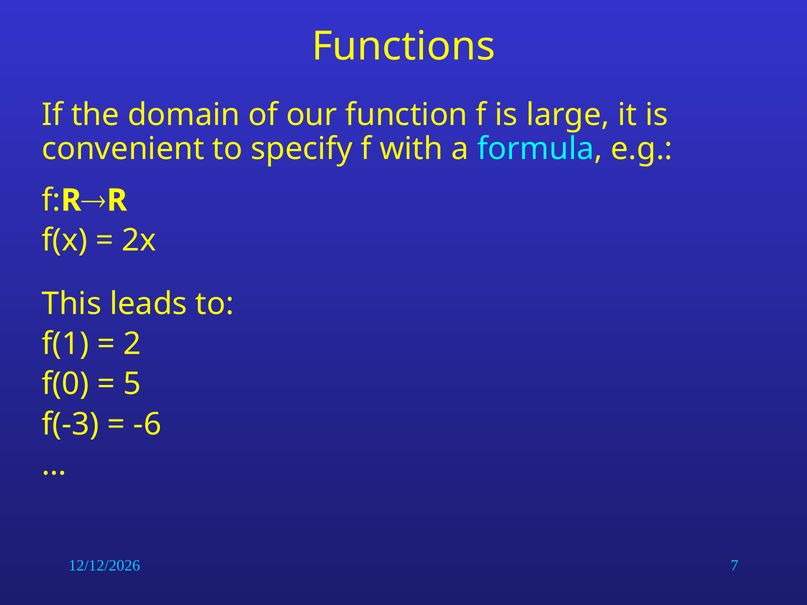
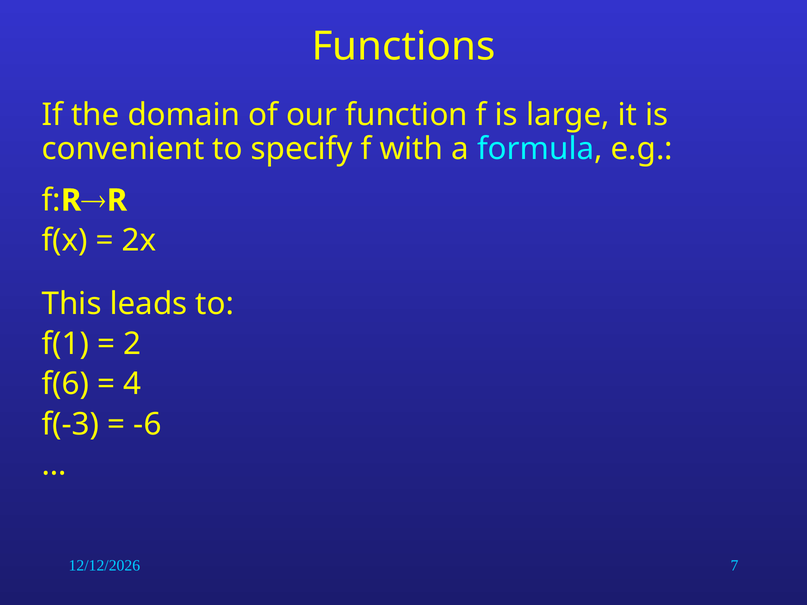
f(0: f(0 -> f(6
5: 5 -> 4
